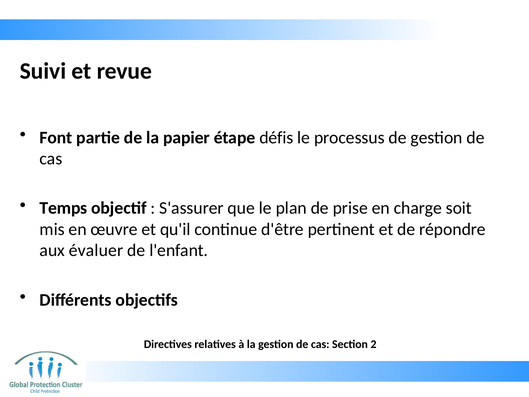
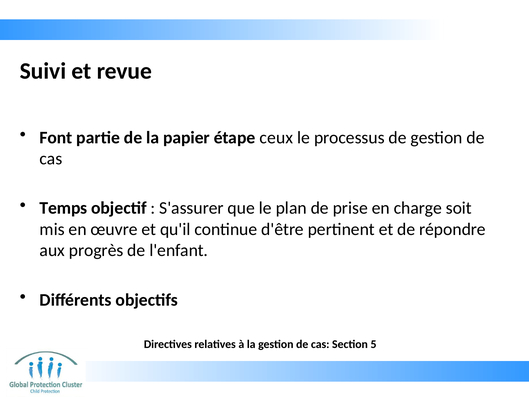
défis: défis -> ceux
évaluer: évaluer -> progrès
2: 2 -> 5
